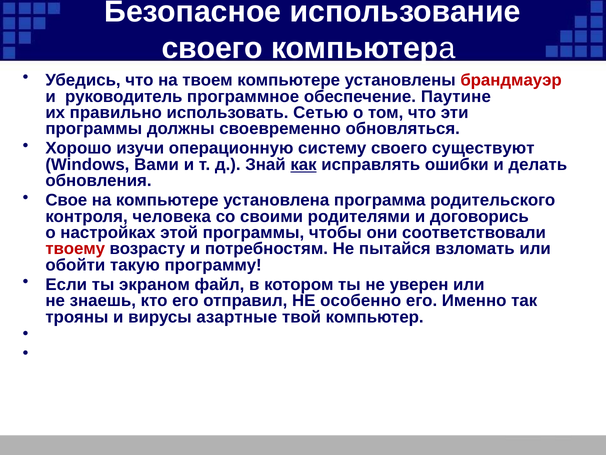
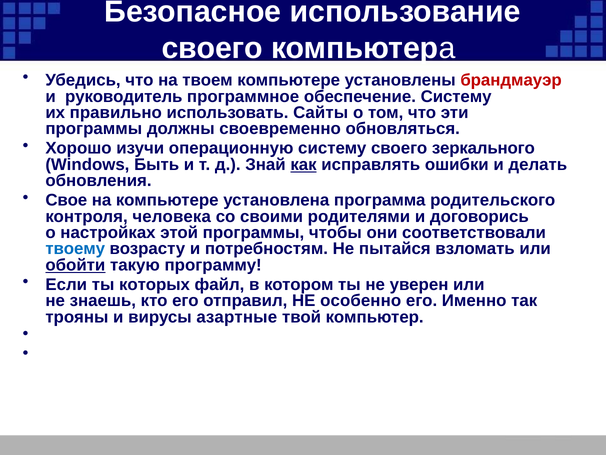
обеспечение Паутине: Паутине -> Систему
Сетью: Сетью -> Сайты
существуют: существуют -> зеркального
Вами: Вами -> Быть
твоему colour: red -> blue
обойти underline: none -> present
экраном: экраном -> которых
